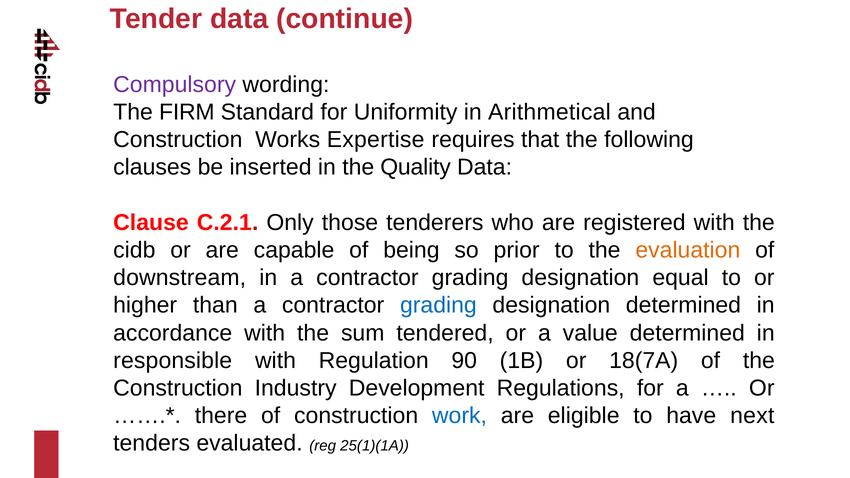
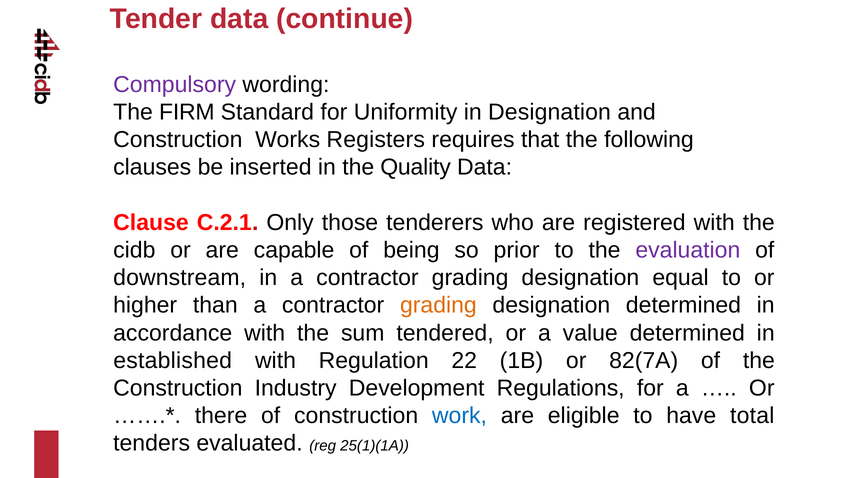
in Arithmetical: Arithmetical -> Designation
Expertise: Expertise -> Registers
evaluation colour: orange -> purple
grading at (438, 305) colour: blue -> orange
responsible: responsible -> established
90: 90 -> 22
18(7A: 18(7A -> 82(7A
next: next -> total
